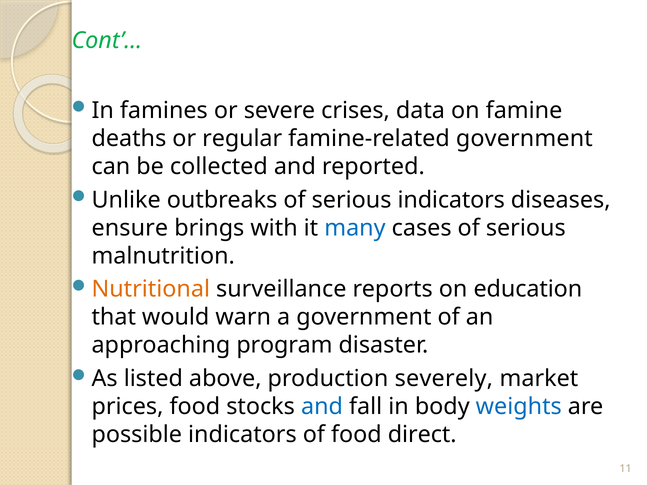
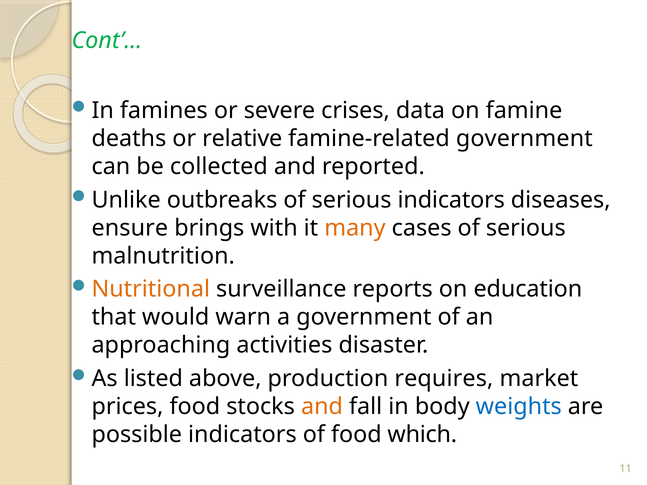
regular: regular -> relative
many colour: blue -> orange
program: program -> activities
severely: severely -> requires
and at (322, 407) colour: blue -> orange
direct: direct -> which
